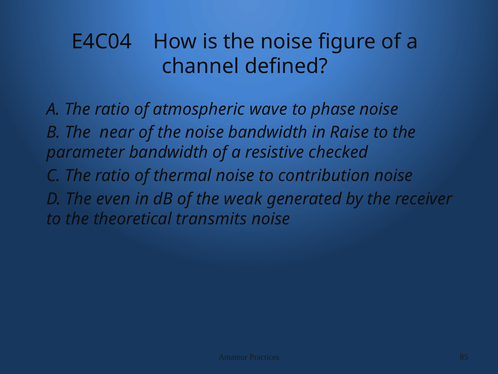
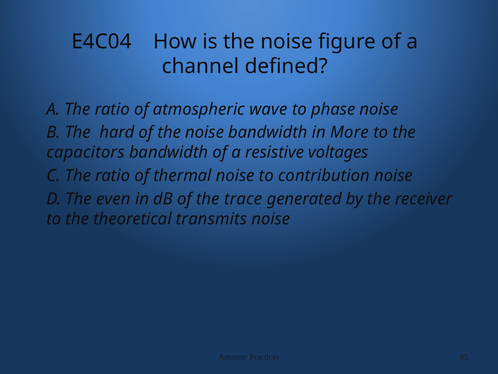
near: near -> hard
Raise: Raise -> More
parameter: parameter -> capacitors
checked: checked -> voltages
weak: weak -> trace
